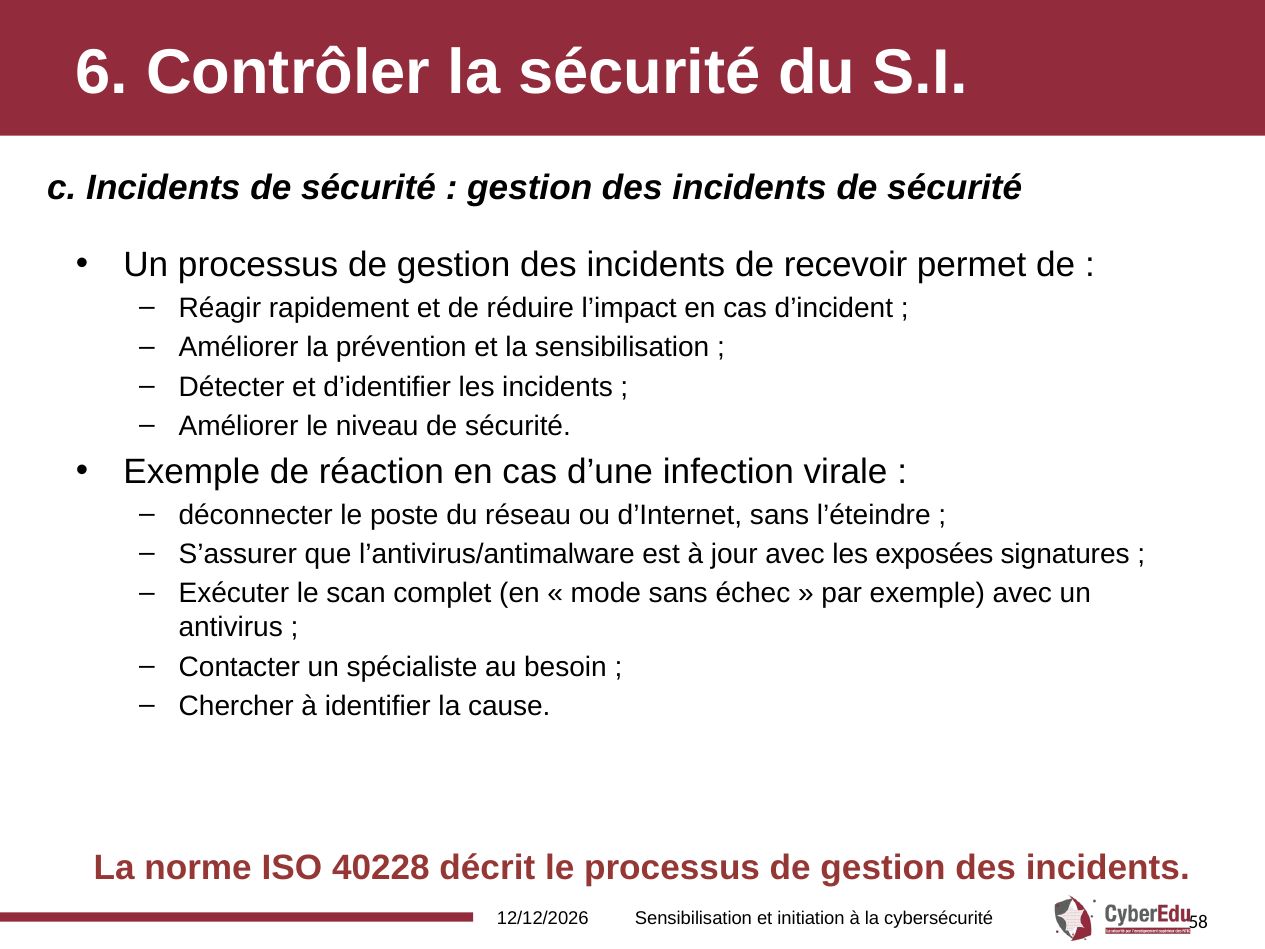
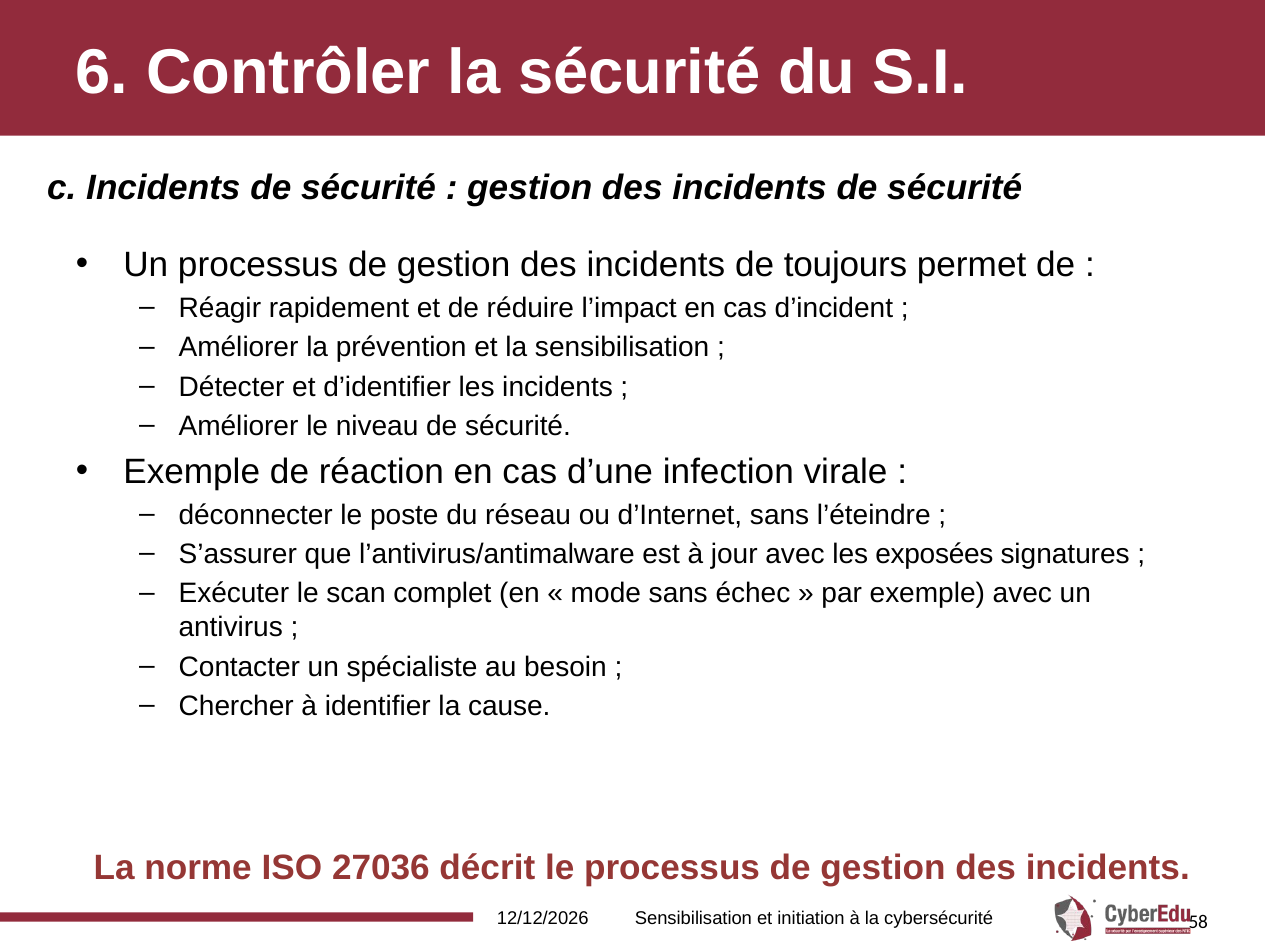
recevoir: recevoir -> toujours
40228: 40228 -> 27036
